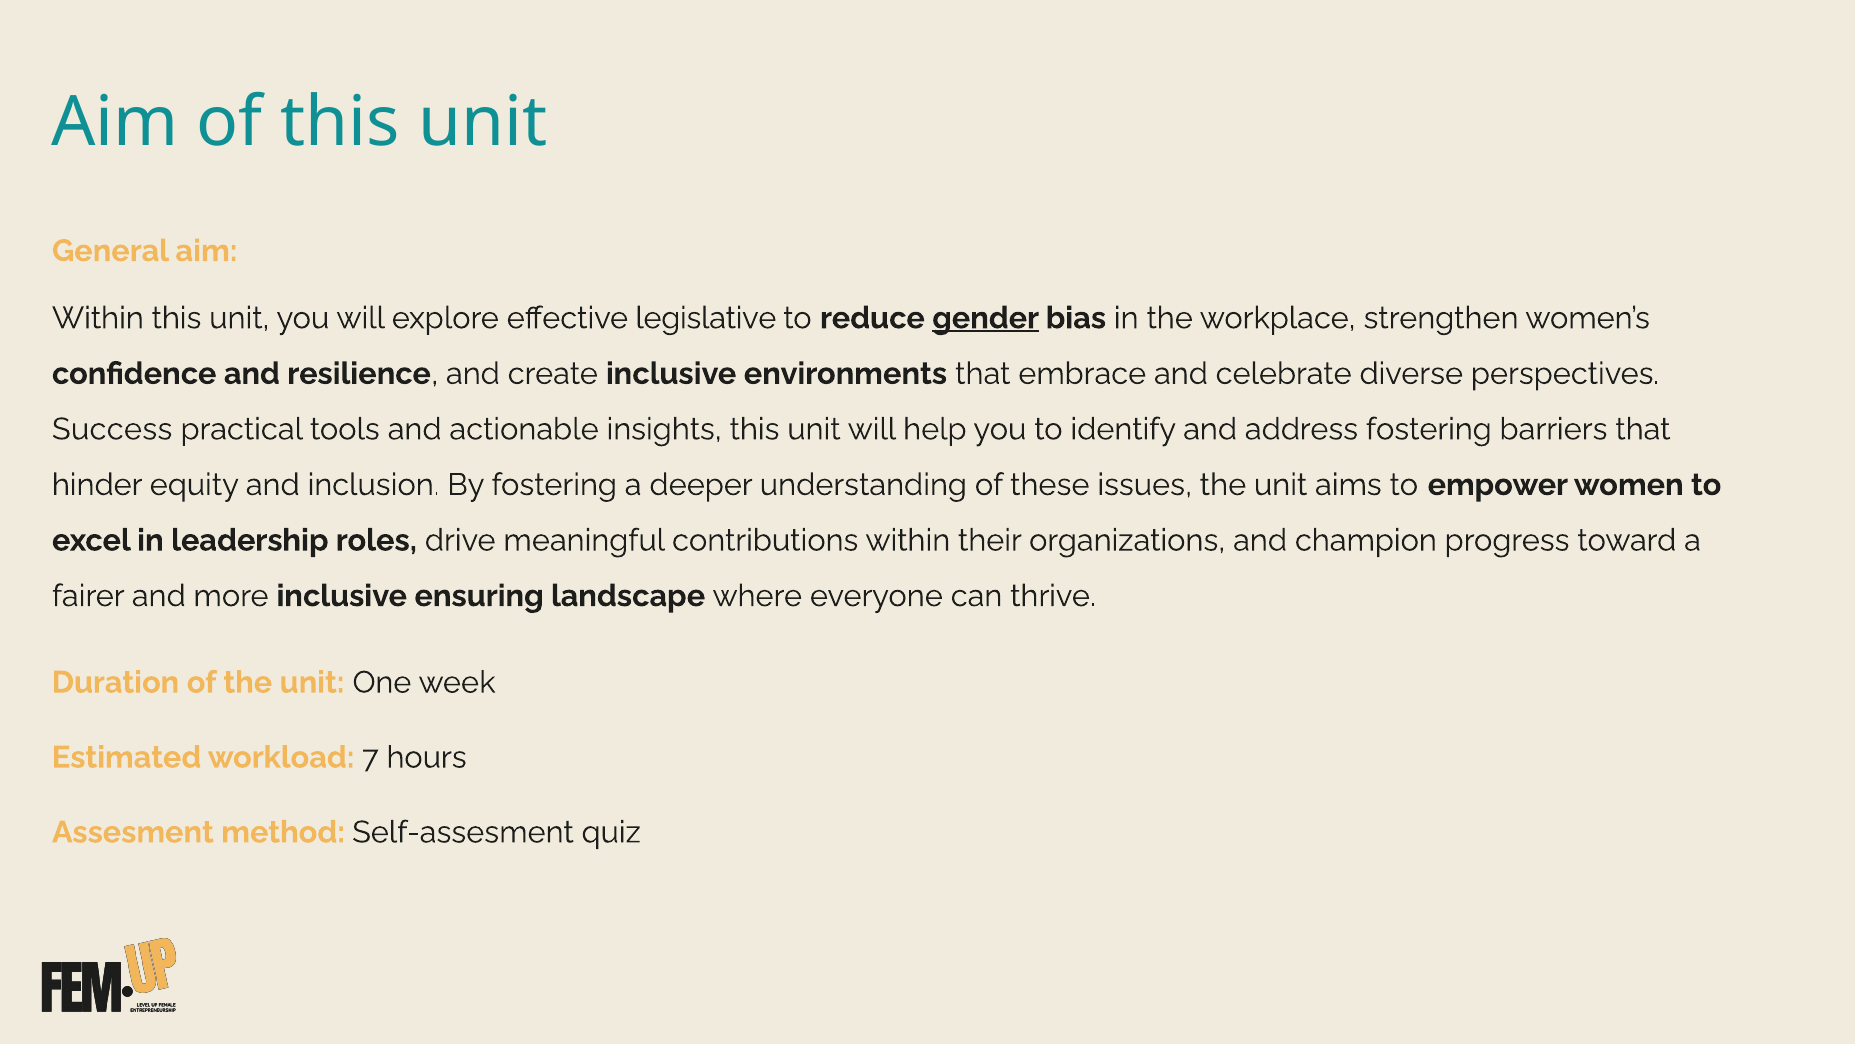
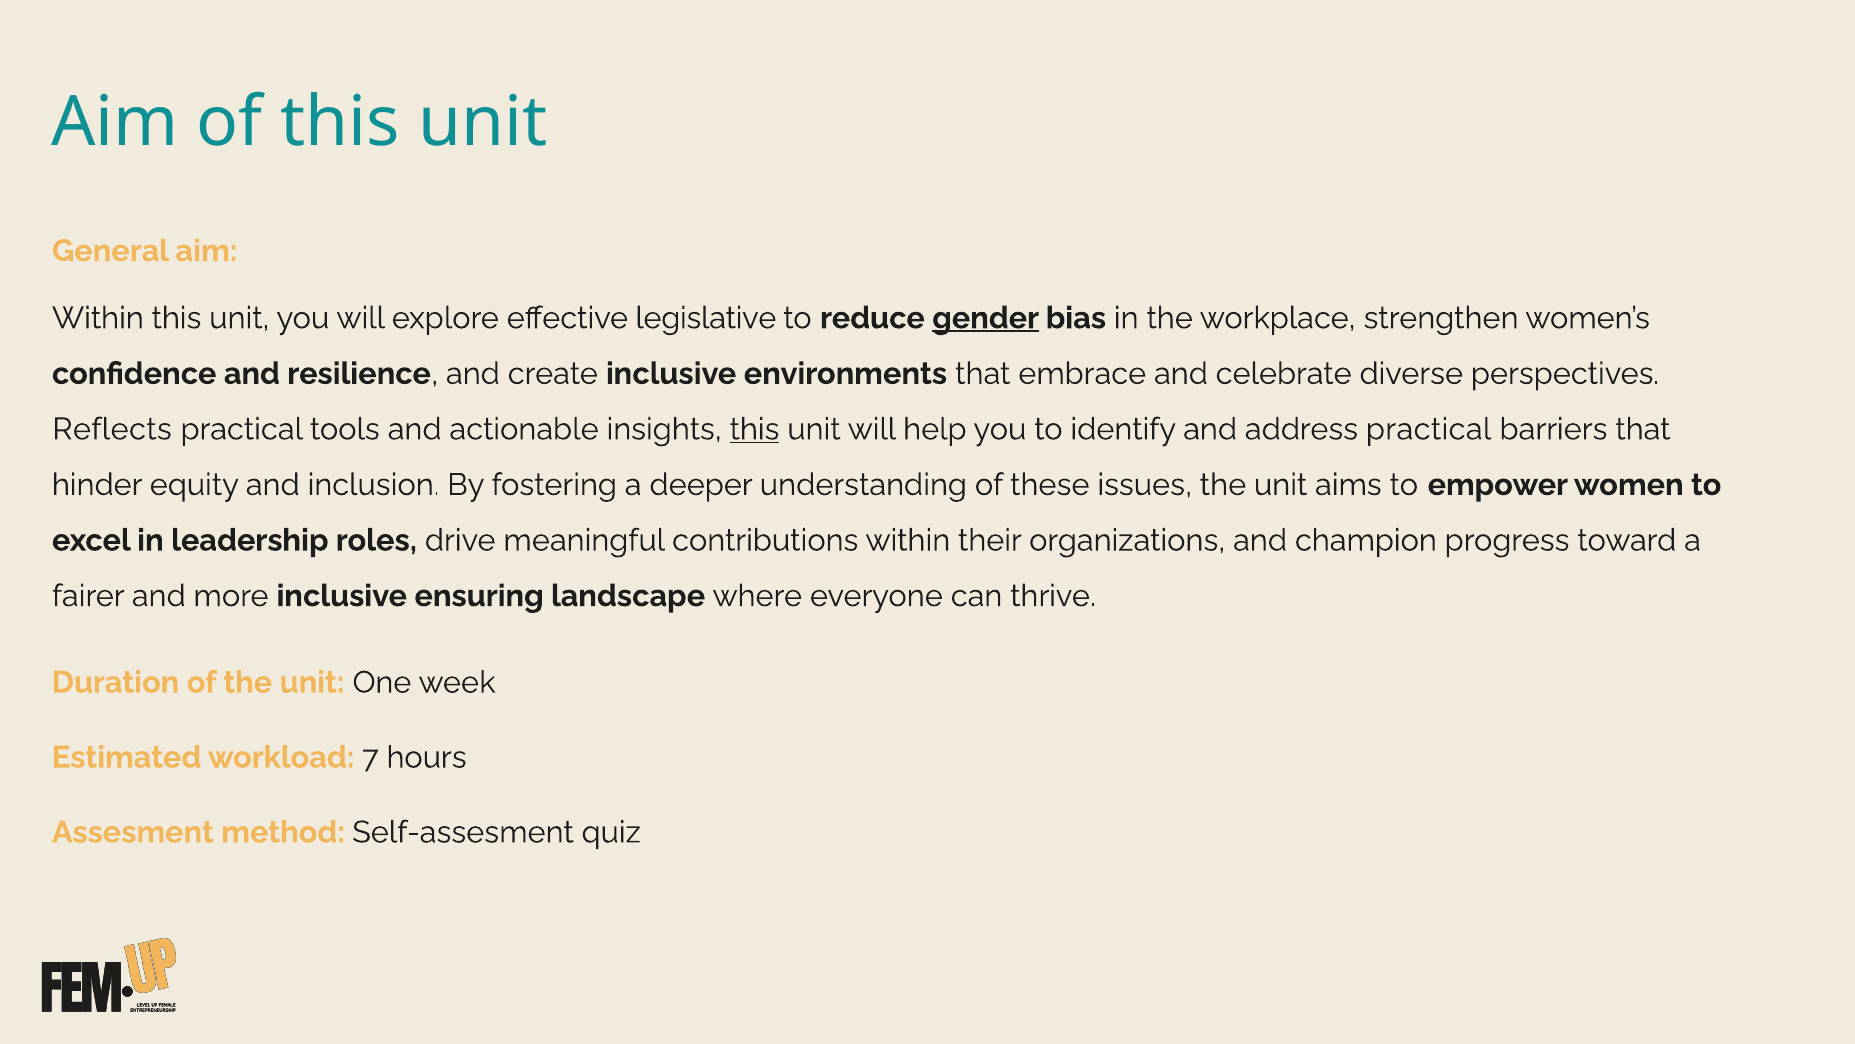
Success: Success -> Reflects
this at (755, 429) underline: none -> present
address fostering: fostering -> practical
